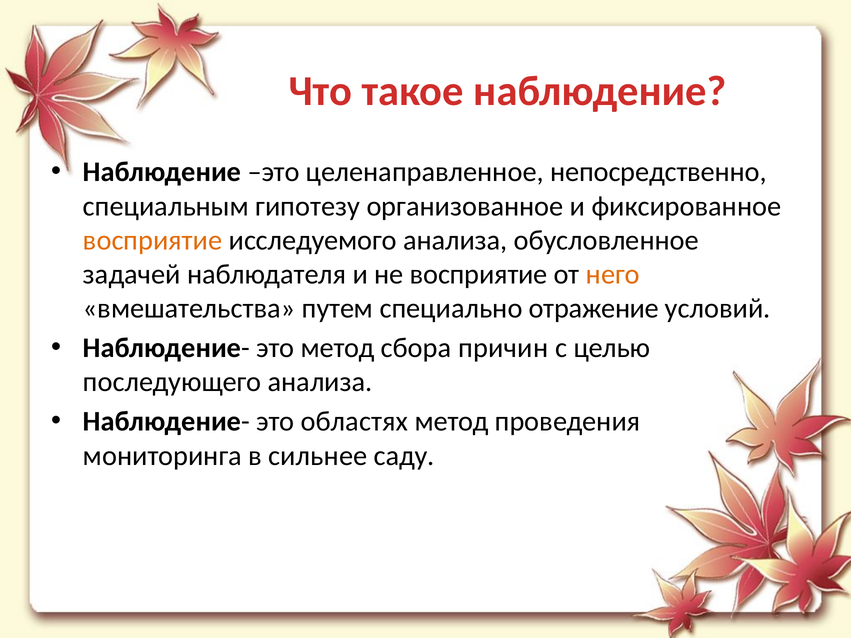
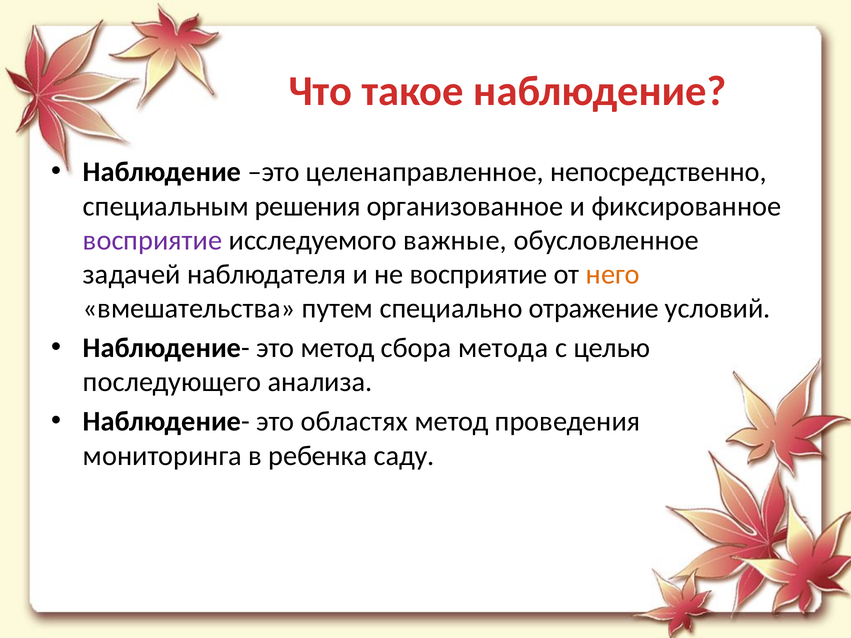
гипотезу: гипотезу -> решения
восприятие at (153, 240) colour: orange -> purple
исследуемого анализа: анализа -> важные
причин: причин -> метода
сильнее: сильнее -> ребенка
